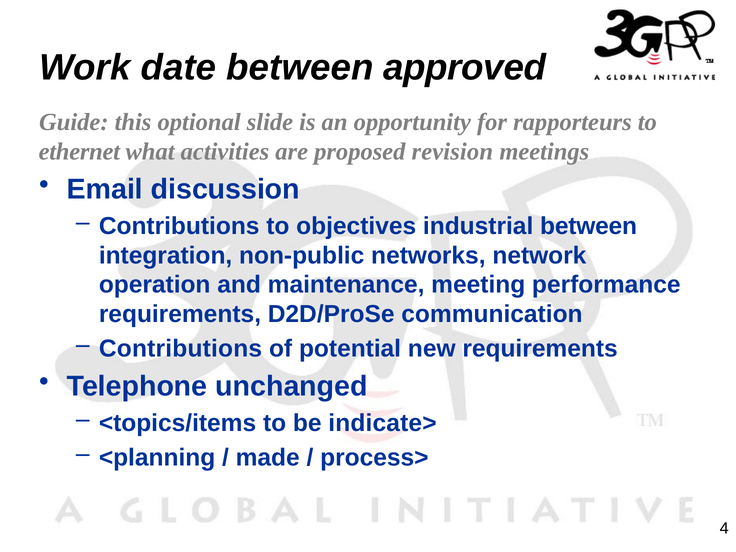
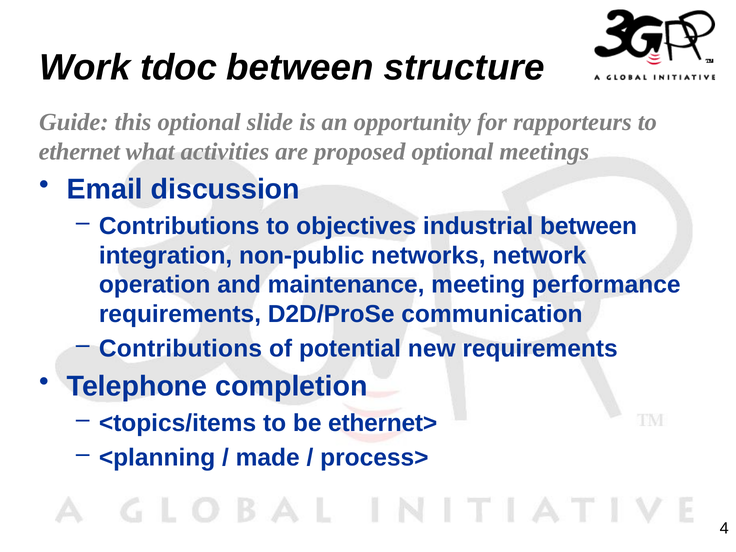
date: date -> tdoc
approved: approved -> structure
proposed revision: revision -> optional
unchanged: unchanged -> completion
indicate>: indicate> -> ethernet>
